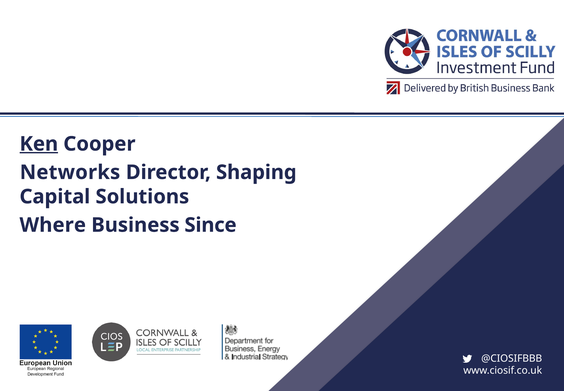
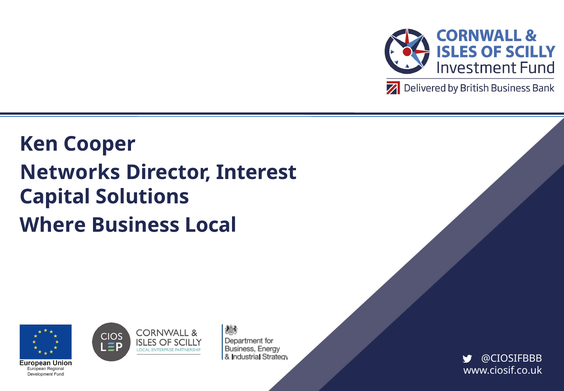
Ken underline: present -> none
Shaping: Shaping -> Interest
Since: Since -> Local
